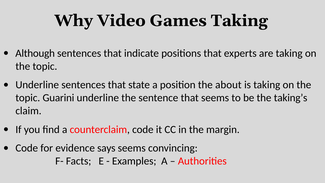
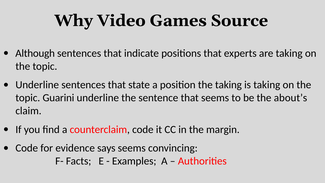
Games Taking: Taking -> Source
the about: about -> taking
taking’s: taking’s -> about’s
